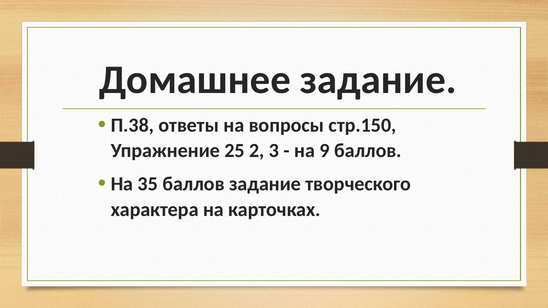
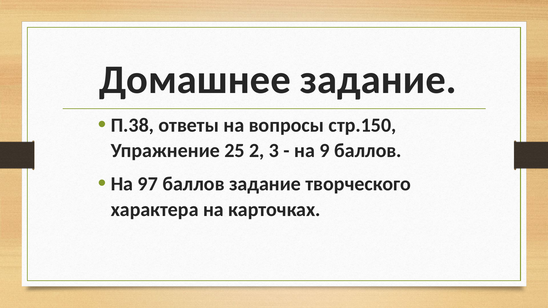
35: 35 -> 97
